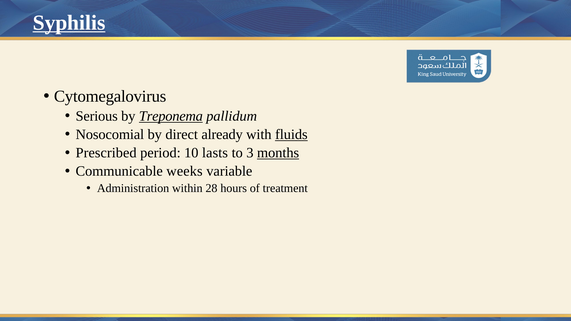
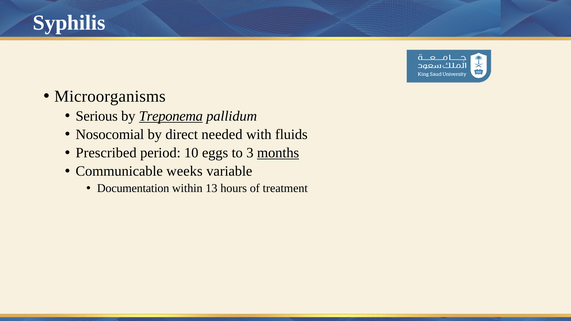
Syphilis underline: present -> none
Cytomegalovirus: Cytomegalovirus -> Microorganisms
already: already -> needed
fluids underline: present -> none
lasts: lasts -> eggs
Administration: Administration -> Documentation
28: 28 -> 13
